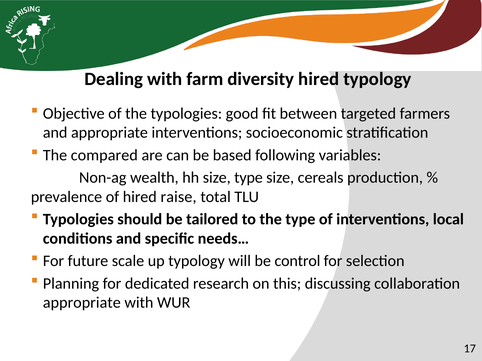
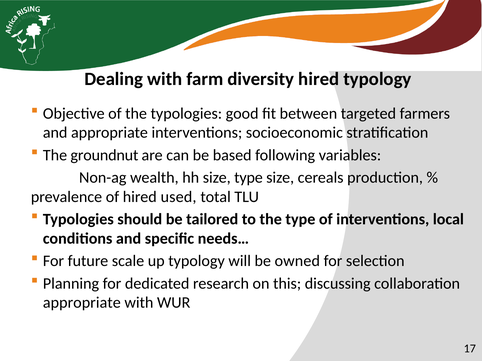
compared: compared -> groundnut
raise: raise -> used
control: control -> owned
